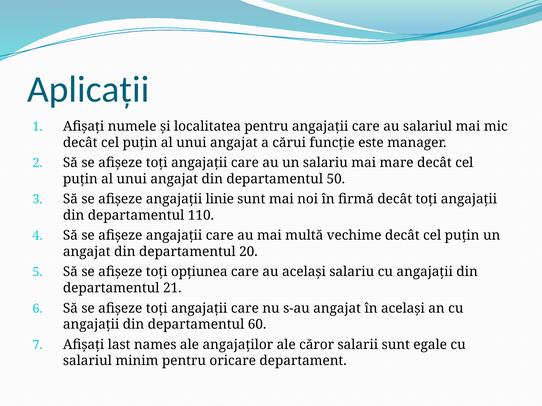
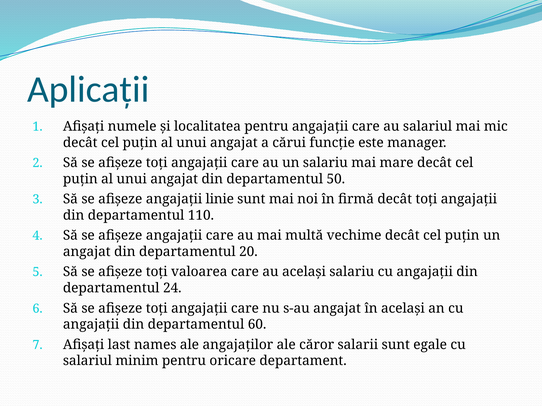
opţiunea: opţiunea -> valoarea
21: 21 -> 24
